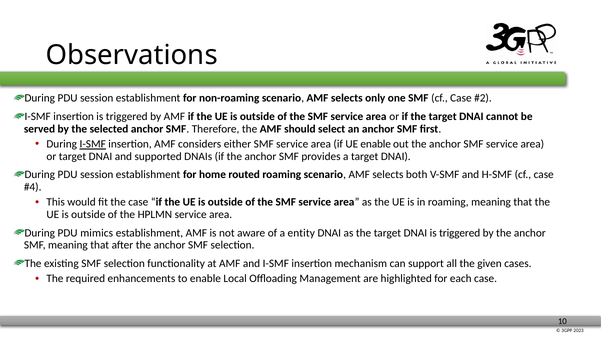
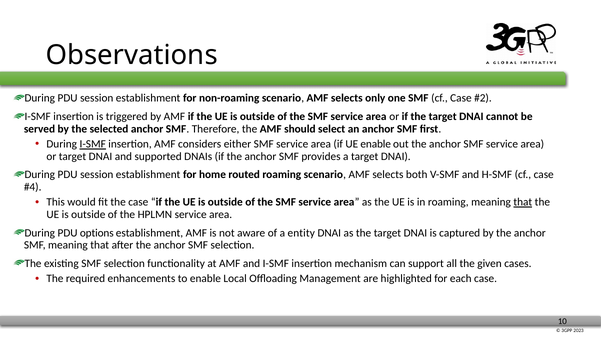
that at (523, 202) underline: none -> present
mimics: mimics -> options
DNAI is triggered: triggered -> captured
